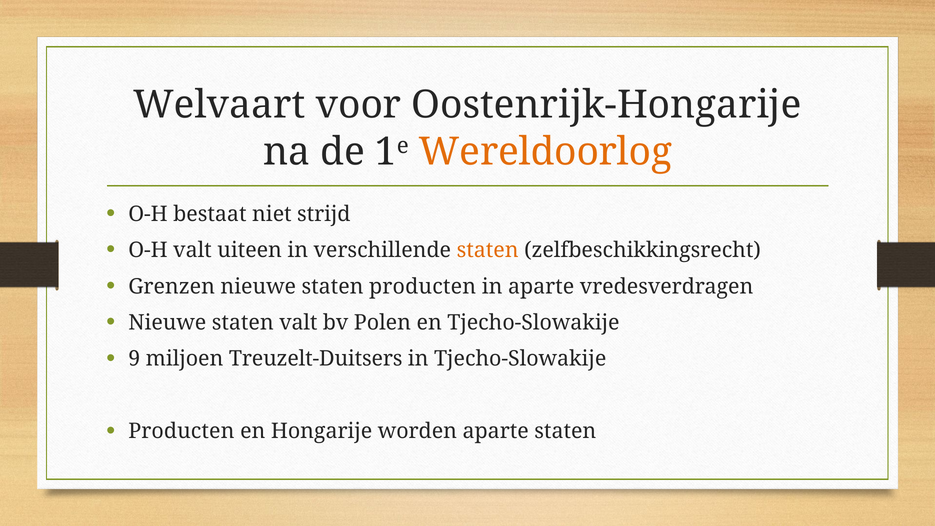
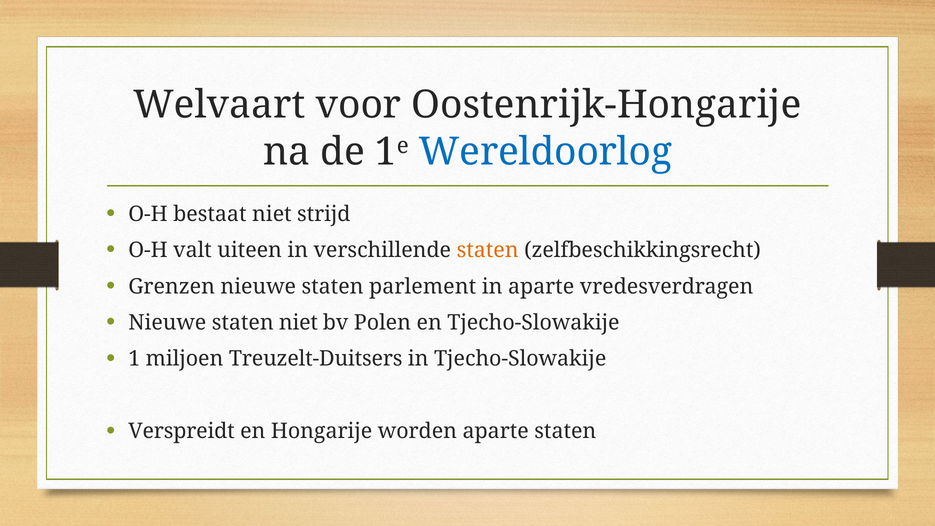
Wereldoorlog colour: orange -> blue
staten producten: producten -> parlement
staten valt: valt -> niet
9: 9 -> 1
Producten at (181, 431): Producten -> Verspreidt
